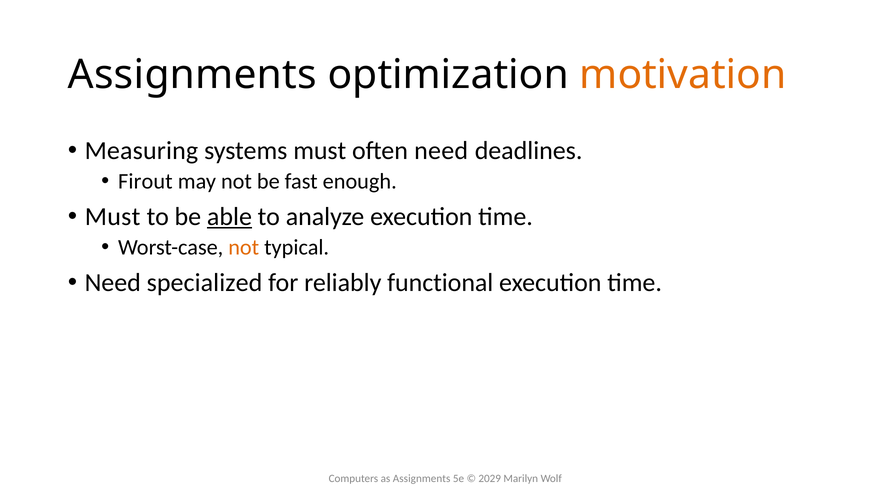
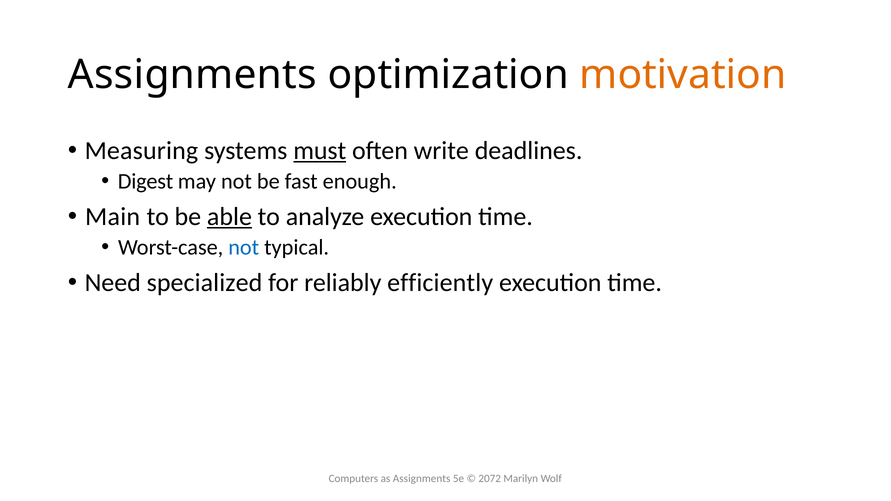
must at (320, 151) underline: none -> present
often need: need -> write
Firout: Firout -> Digest
Must at (113, 217): Must -> Main
not at (244, 247) colour: orange -> blue
functional: functional -> efficiently
2029: 2029 -> 2072
